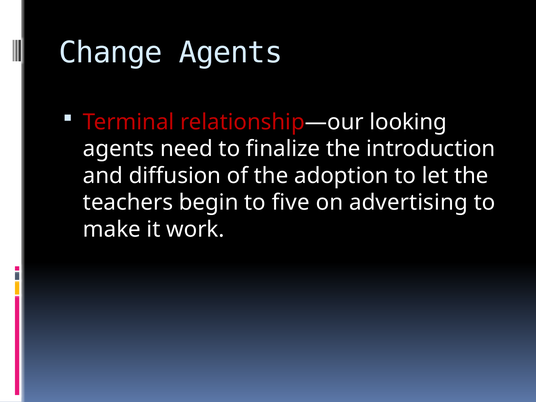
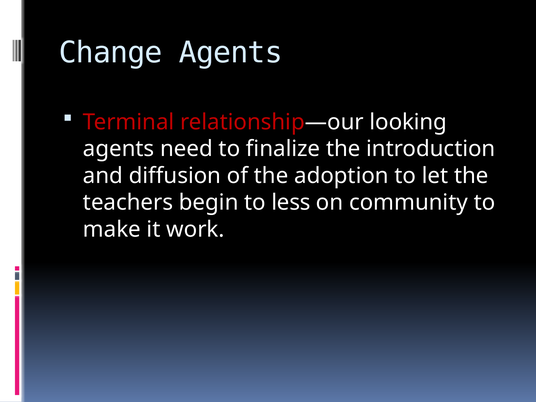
five: five -> less
advertising: advertising -> community
